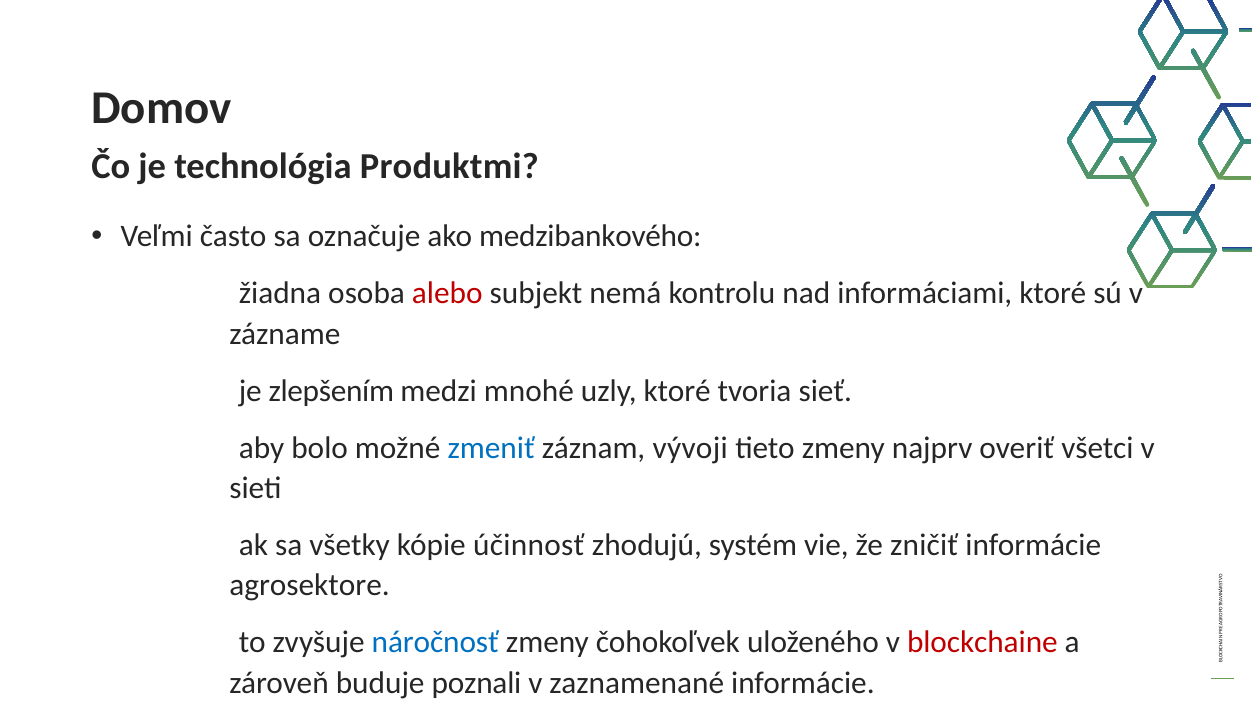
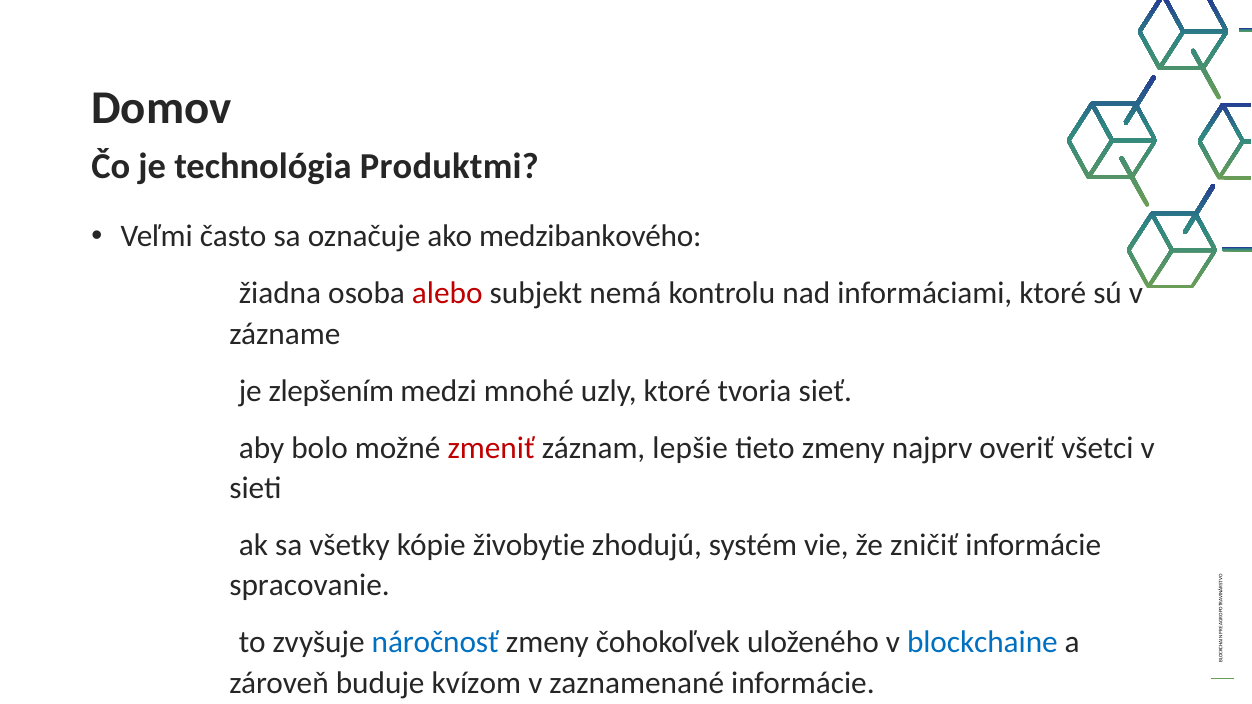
zmeniť colour: blue -> red
vývoji: vývoji -> lepšie
účinnosť: účinnosť -> živobytie
agrosektore: agrosektore -> spracovanie
blockchaine colour: red -> blue
poznali: poznali -> kvízom
